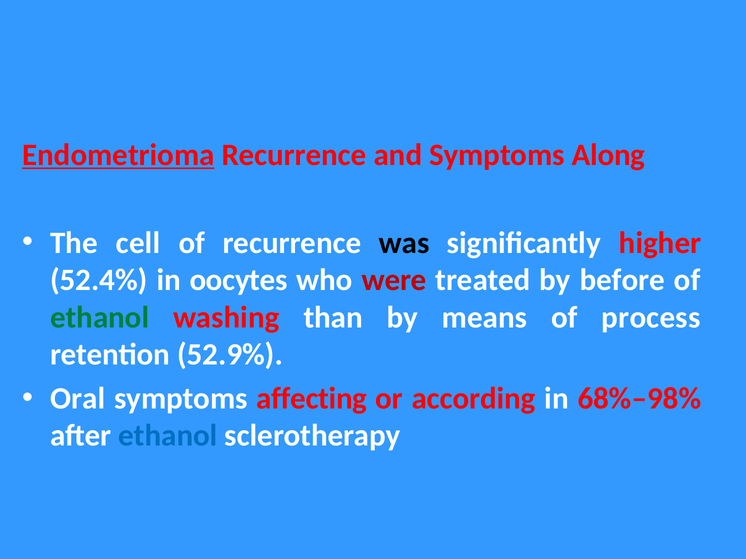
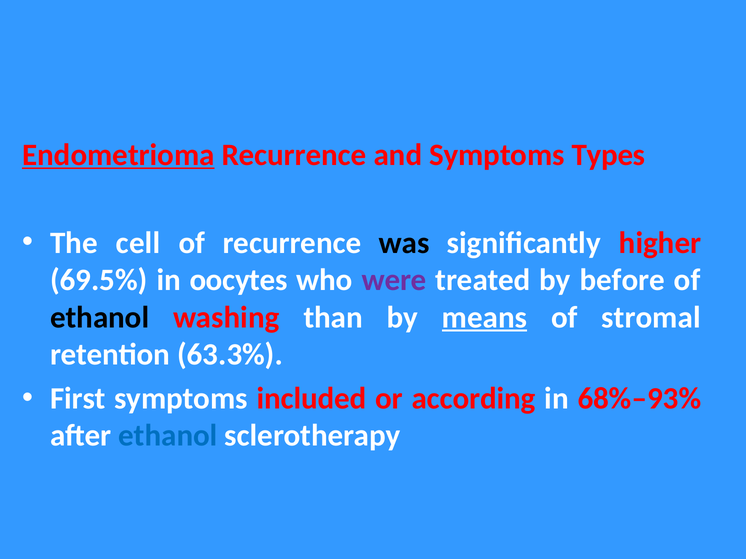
Along: Along -> Types
52.4%: 52.4% -> 69.5%
were colour: red -> purple
ethanol at (100, 318) colour: green -> black
means underline: none -> present
process: process -> stromal
52.9%: 52.9% -> 63.3%
Oral: Oral -> First
affecting: affecting -> included
68%–98%: 68%–98% -> 68%–93%
